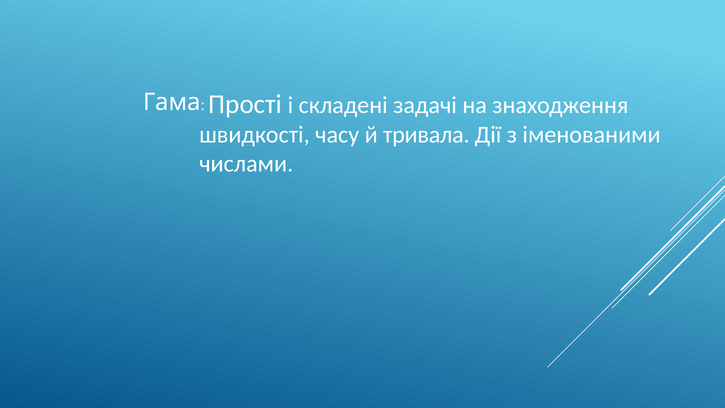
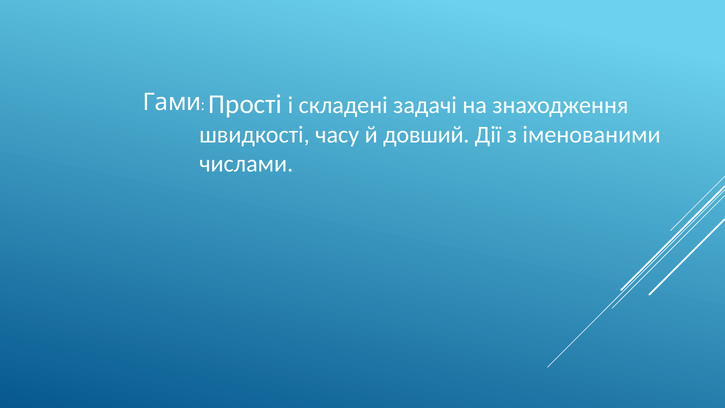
Гама: Гама -> Гами
тривала: тривала -> довший
